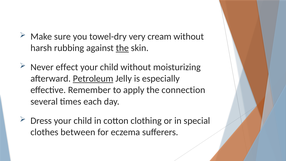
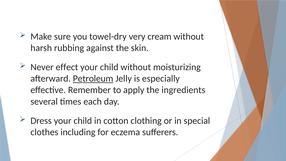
the at (122, 48) underline: present -> none
connection: connection -> ingredients
between: between -> including
